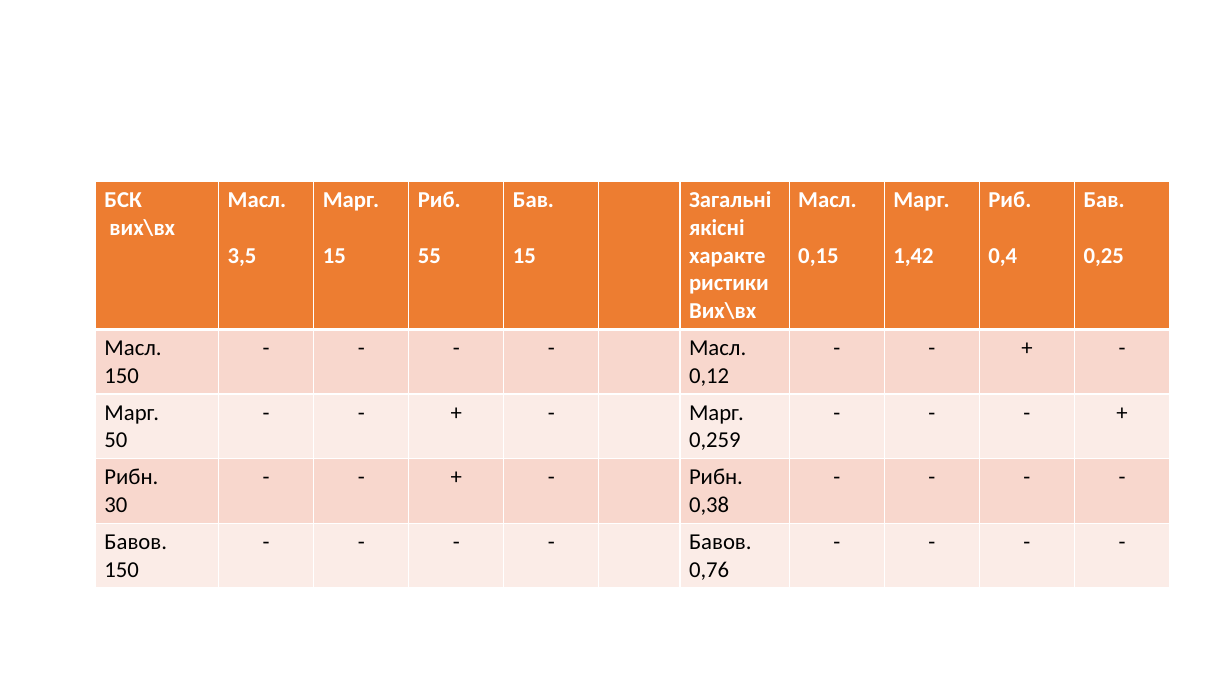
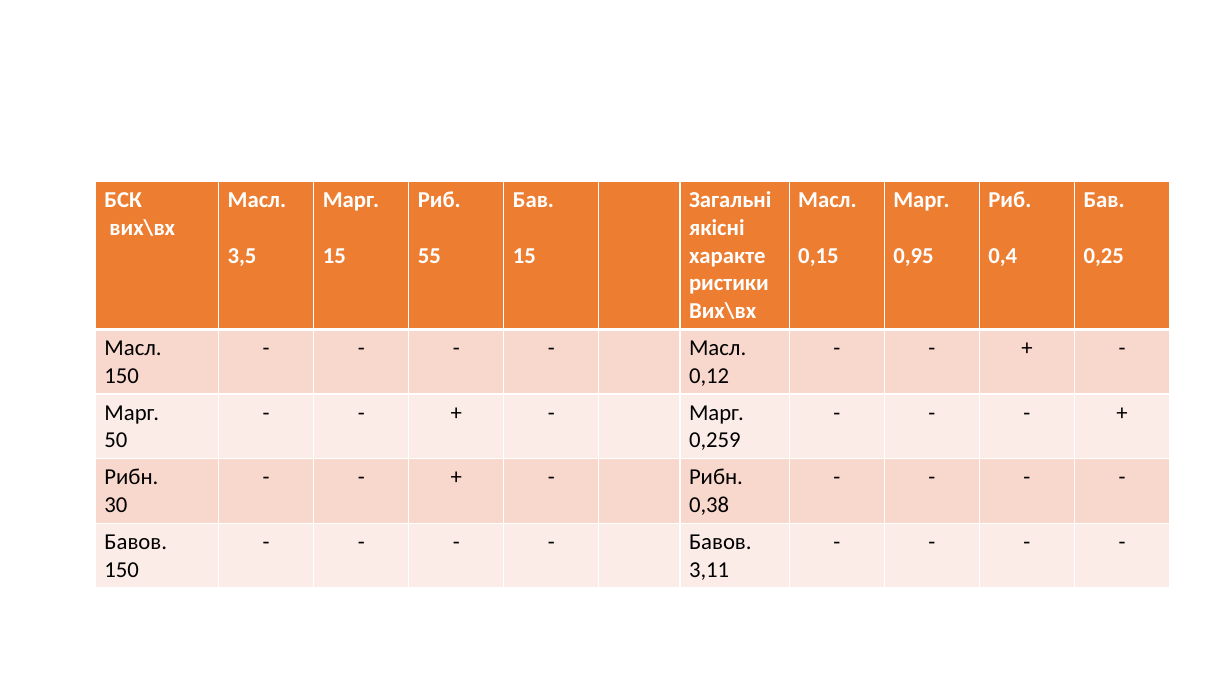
1,42: 1,42 -> 0,95
0,76: 0,76 -> 3,11
